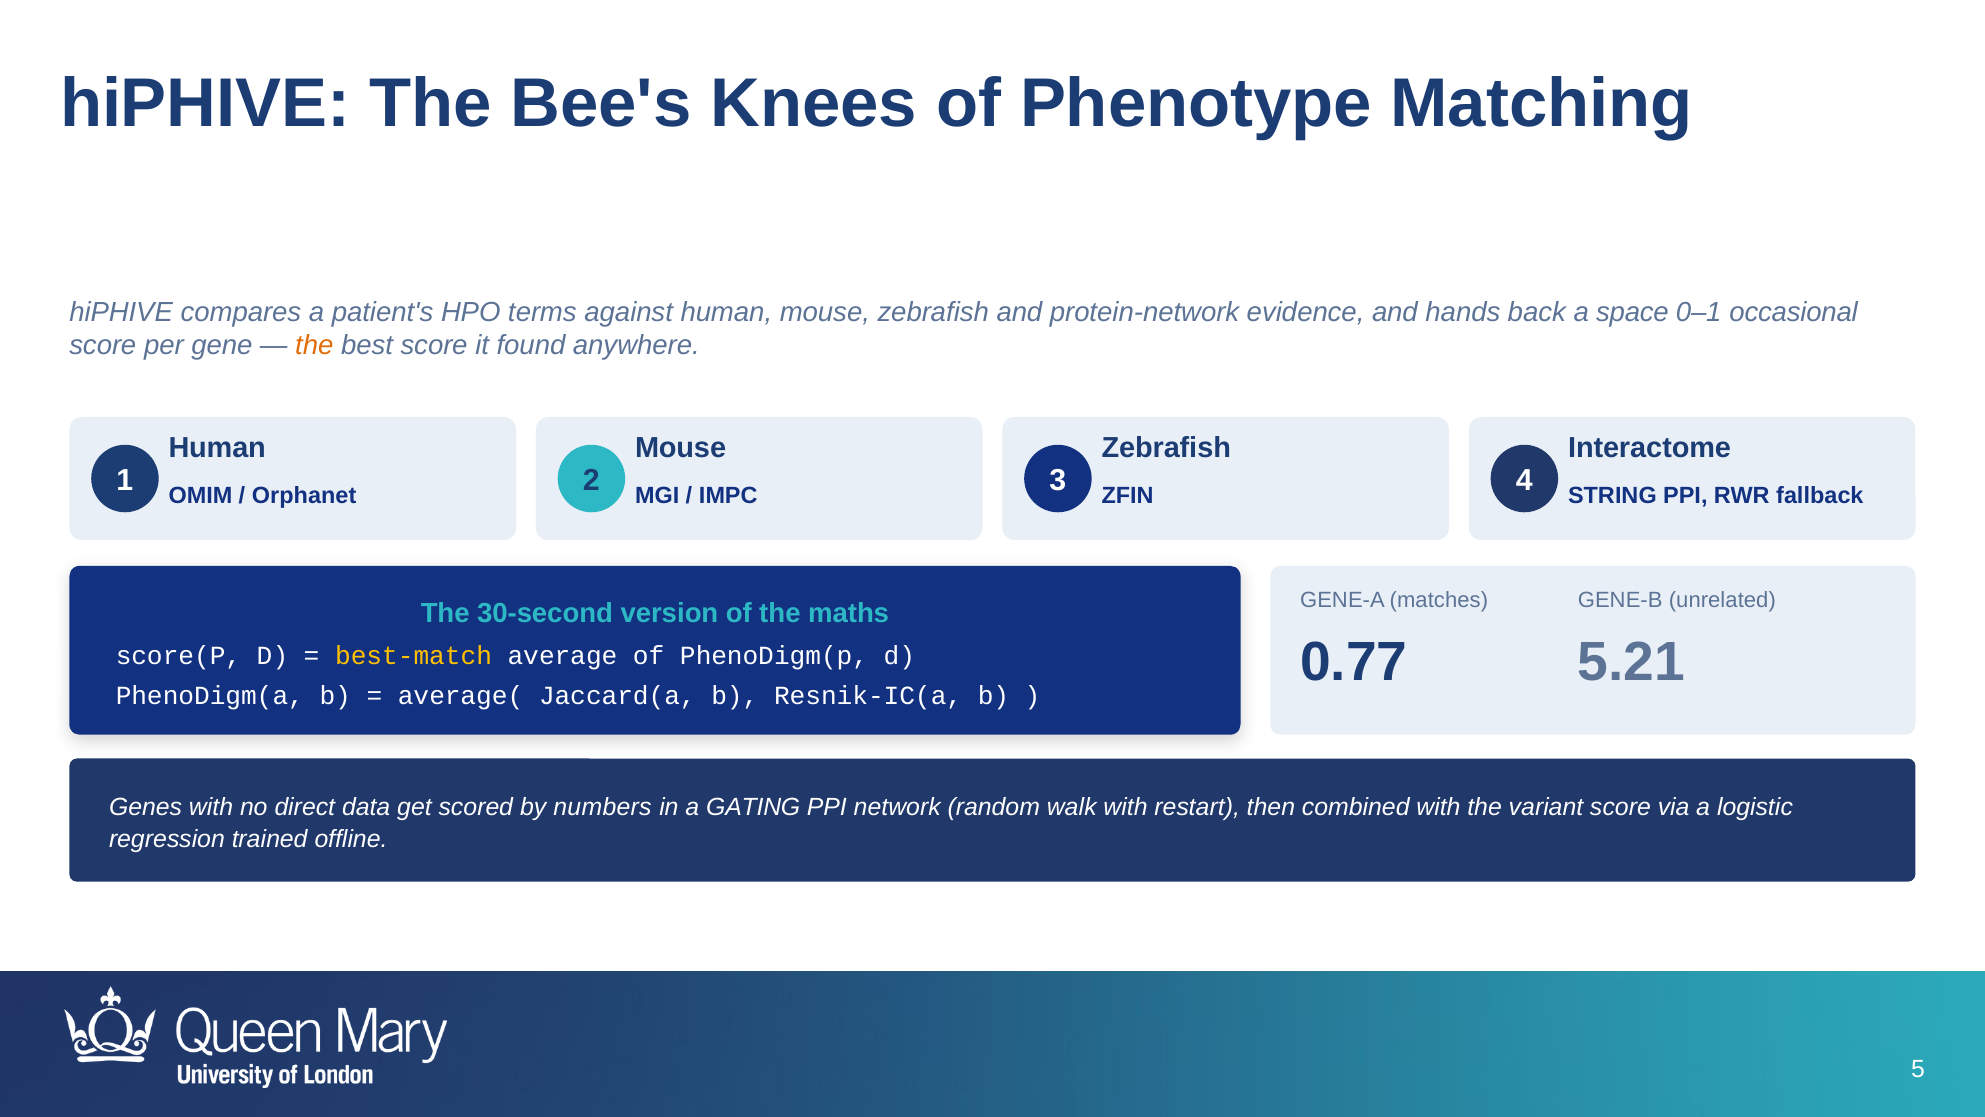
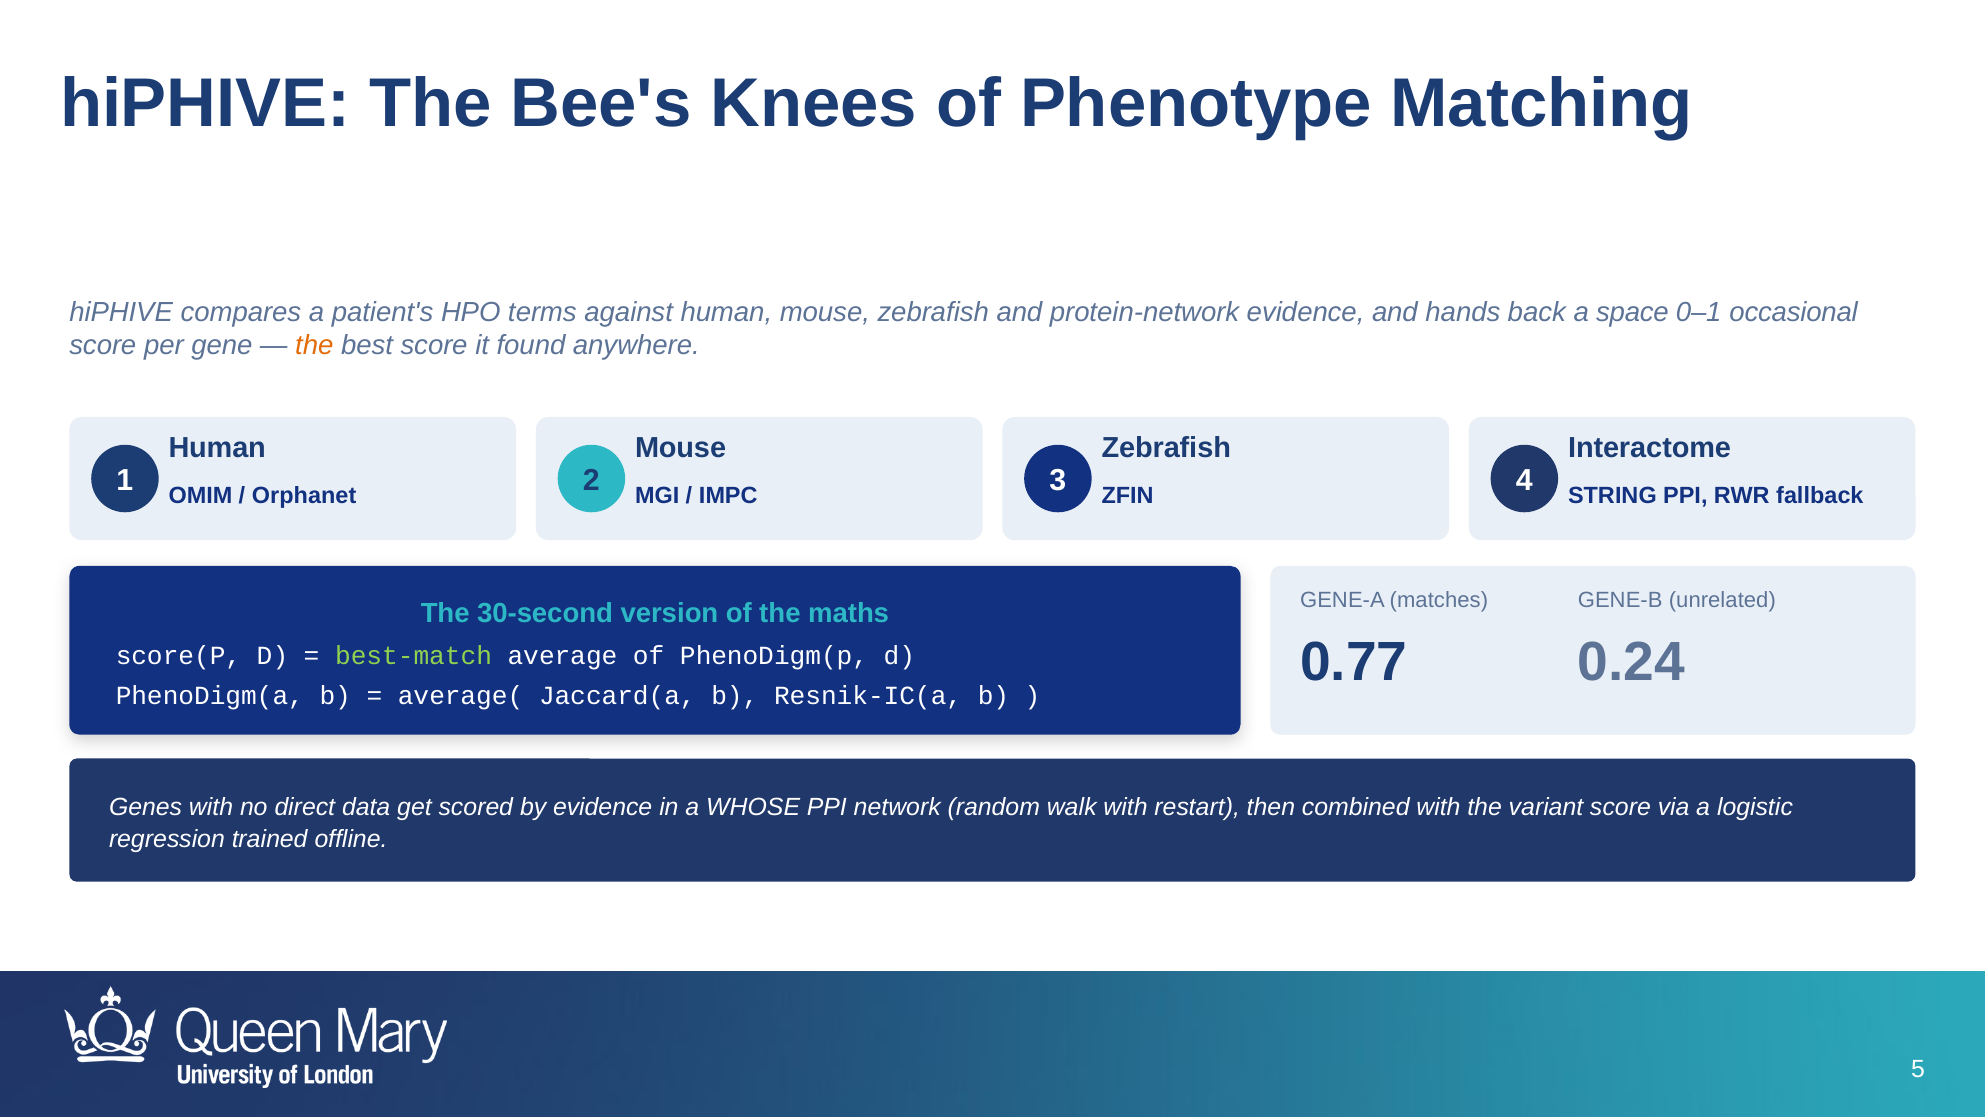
5.21: 5.21 -> 0.24
best-match colour: yellow -> light green
by numbers: numbers -> evidence
GATING: GATING -> WHOSE
